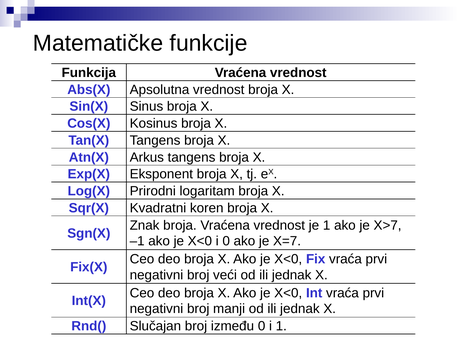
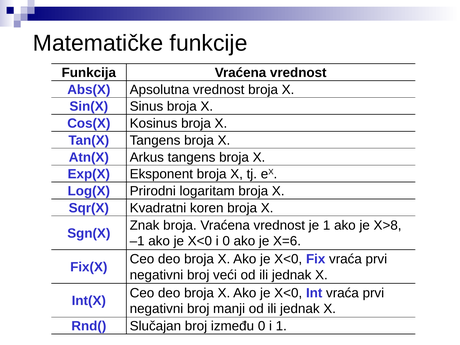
X>7: X>7 -> X>8
X=7: X=7 -> X=6
